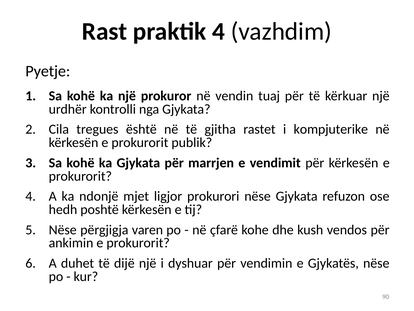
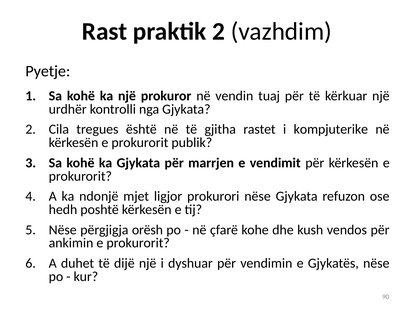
praktik 4: 4 -> 2
varen: varen -> orësh
